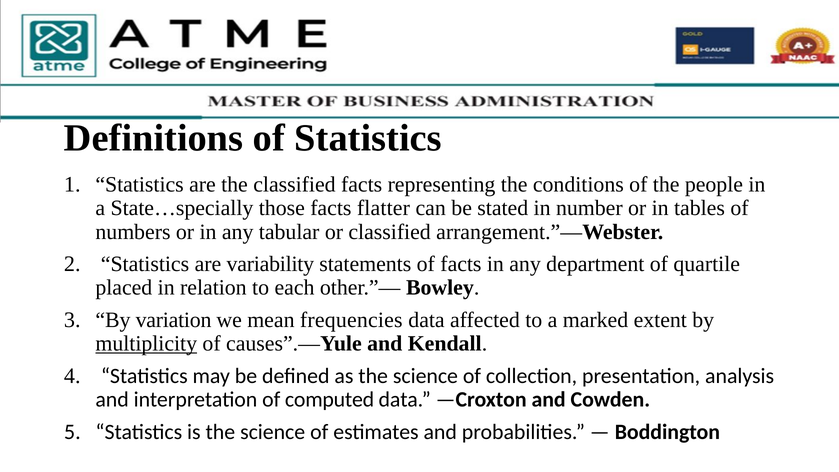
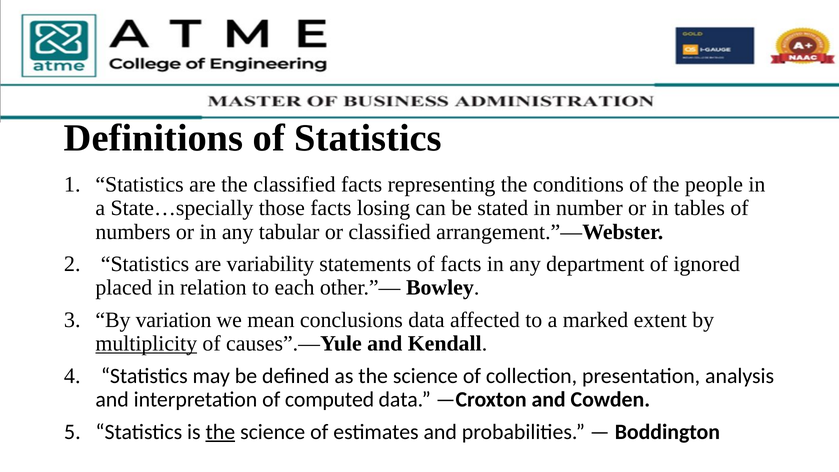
flatter: flatter -> losing
quartile: quartile -> ignored
frequencies: frequencies -> conclusions
the at (220, 432) underline: none -> present
